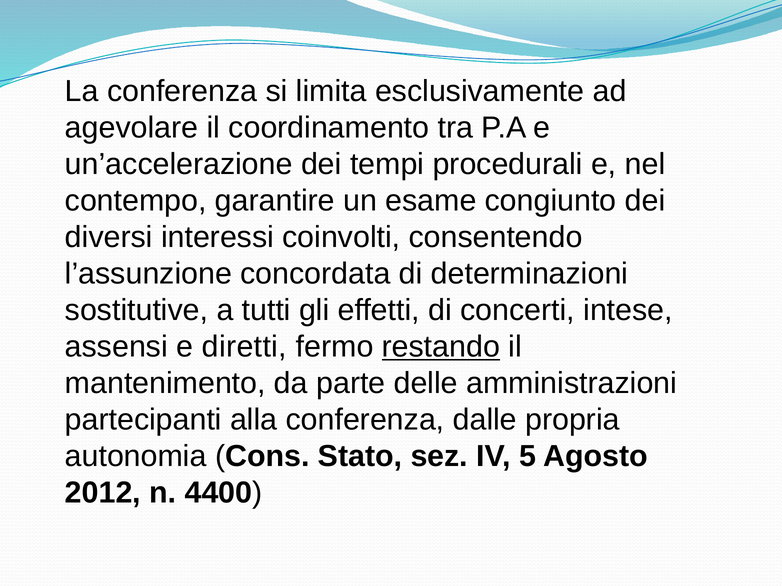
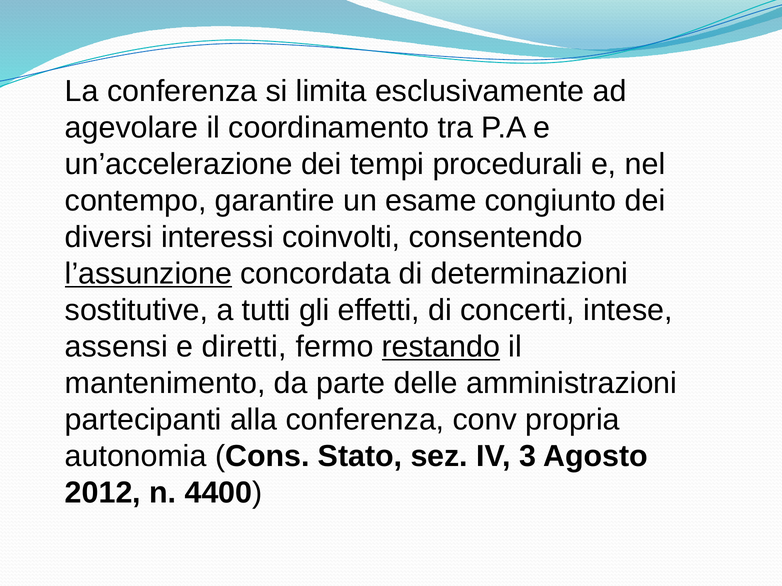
l’assunzione underline: none -> present
dalle: dalle -> conv
5: 5 -> 3
